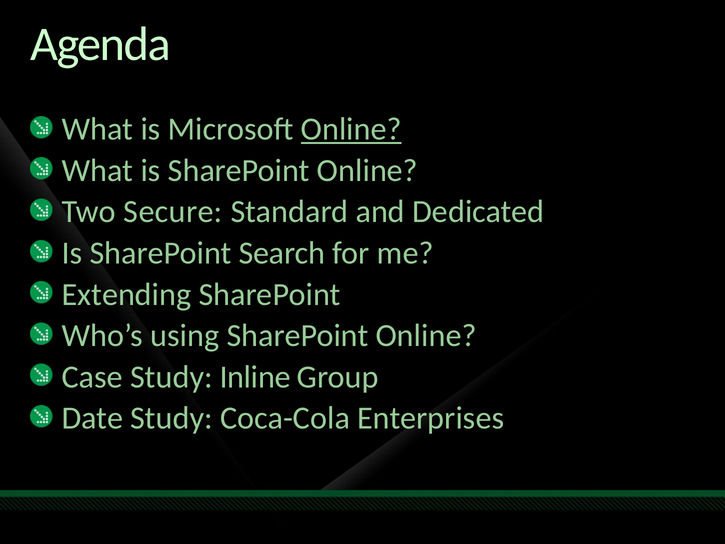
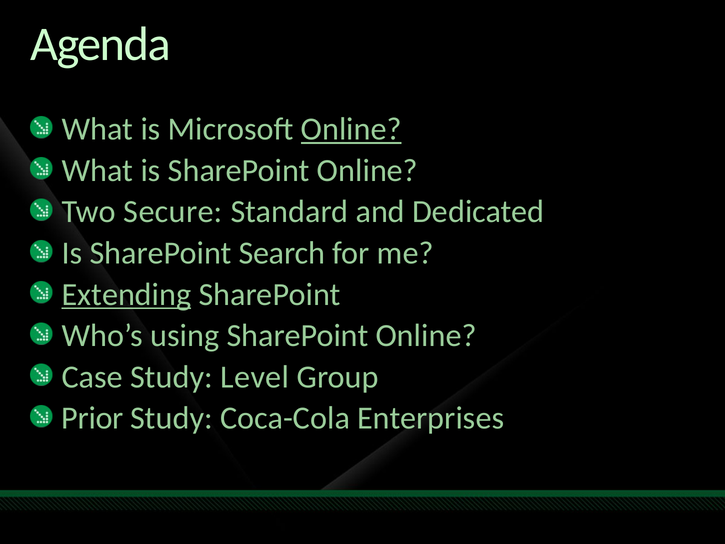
Extending underline: none -> present
Inline: Inline -> Level
Date: Date -> Prior
